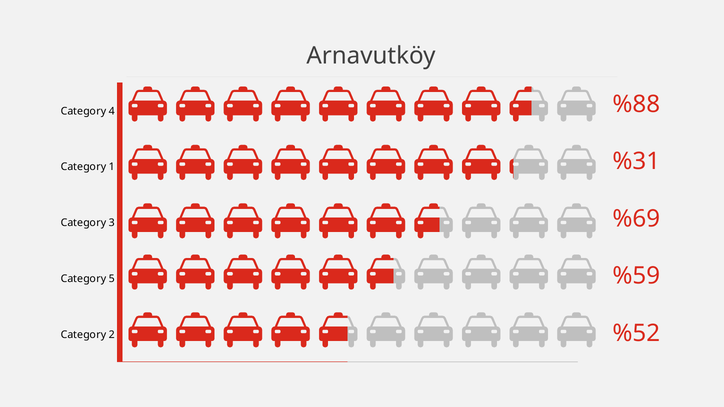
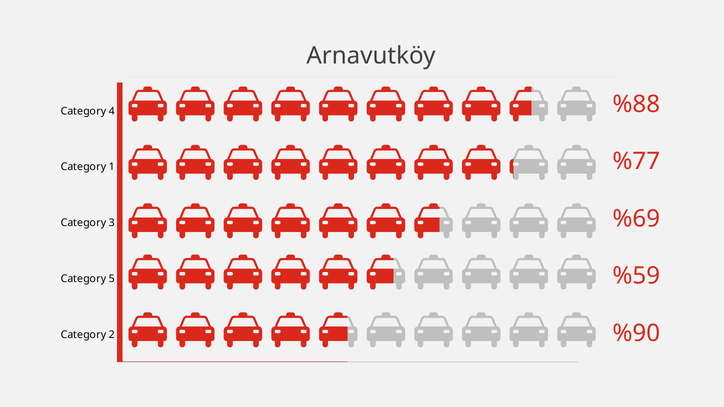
%31: %31 -> %77
%52: %52 -> %90
